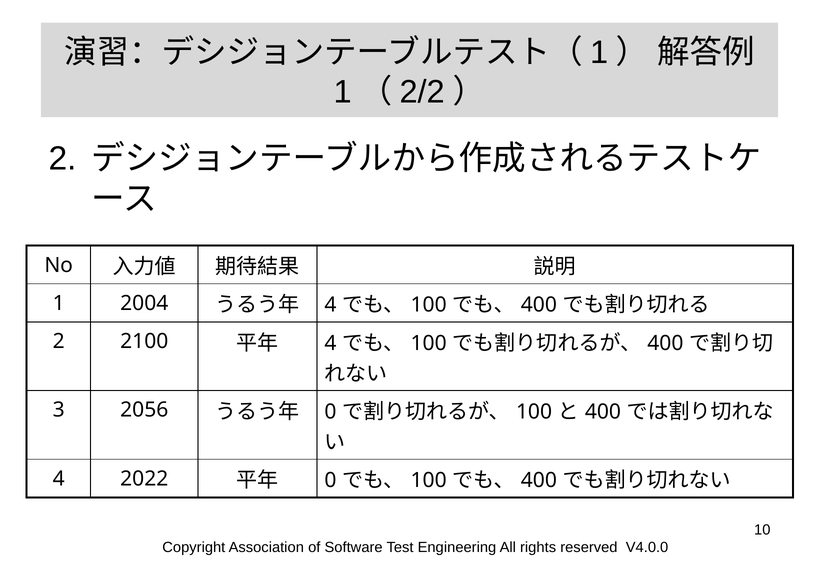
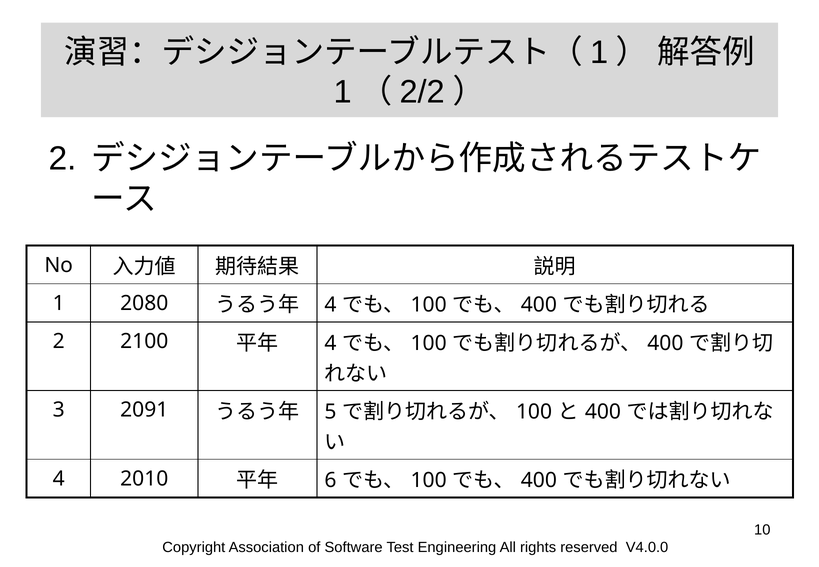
2004: 2004 -> 2080
2056: 2056 -> 2091
0 at (330, 412): 0 -> 5
2022: 2022 -> 2010
0 at (330, 481): 0 -> 6
